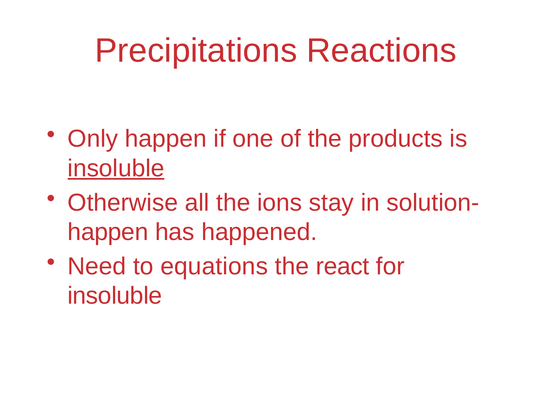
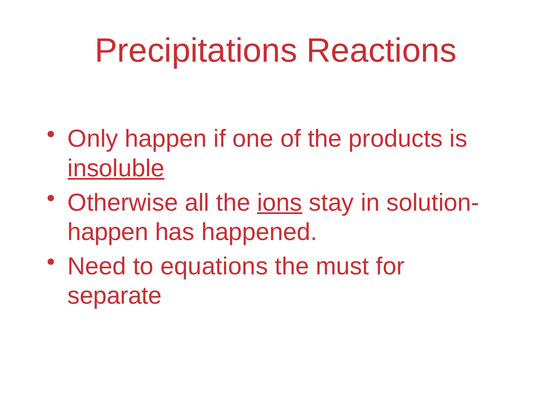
ions underline: none -> present
react: react -> must
insoluble at (115, 296): insoluble -> separate
